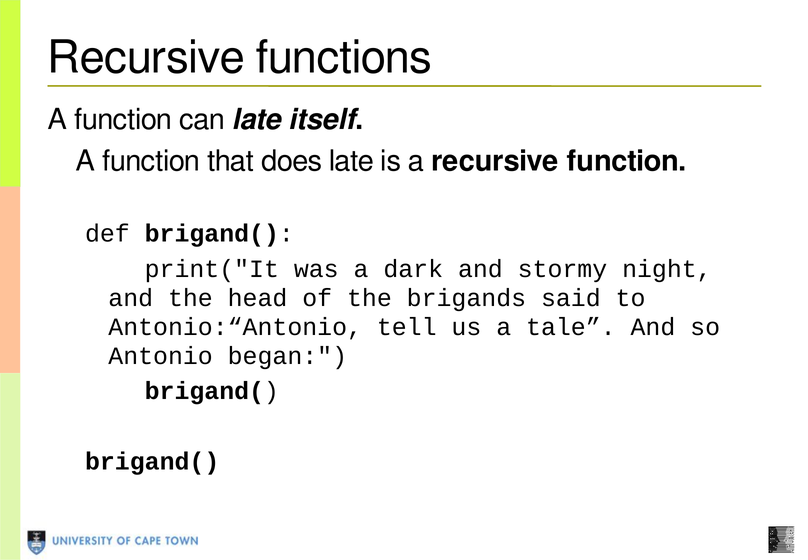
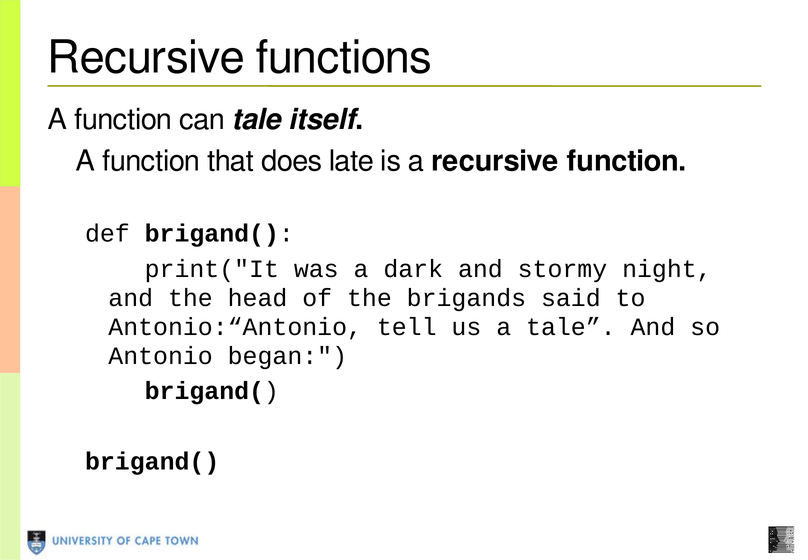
can late: late -> tale
